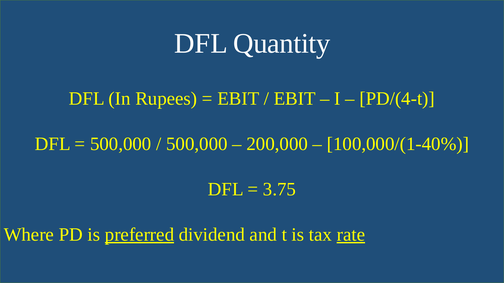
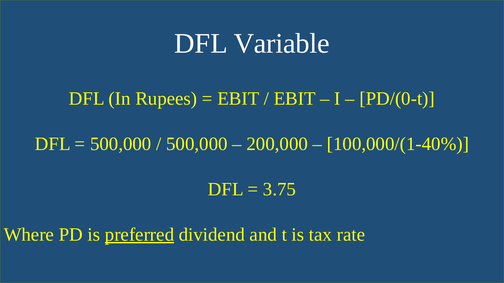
Quantity: Quantity -> Variable
PD/(4-t: PD/(4-t -> PD/(0-t
rate underline: present -> none
